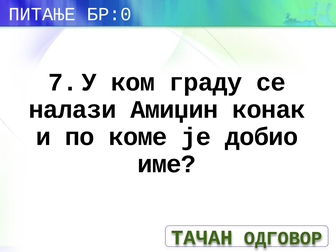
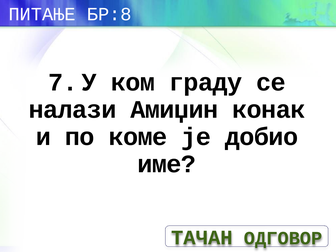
БР:0: БР:0 -> БР:8
